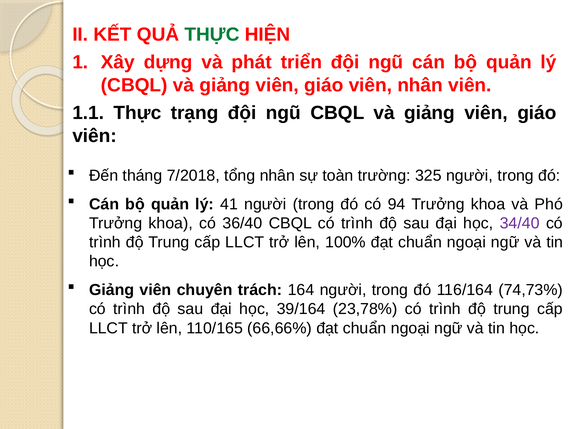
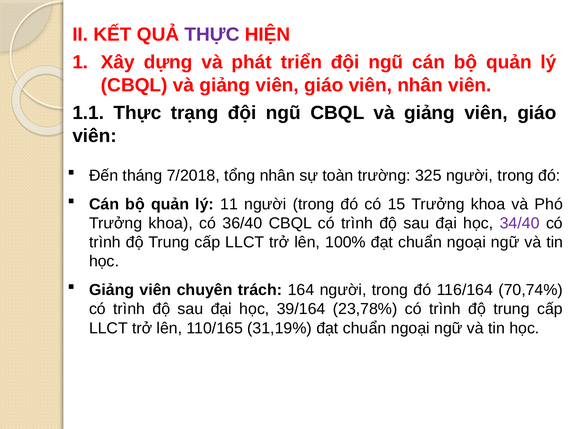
THỰC at (212, 35) colour: green -> purple
41: 41 -> 11
94: 94 -> 15
74,73%: 74,73% -> 70,74%
66,66%: 66,66% -> 31,19%
